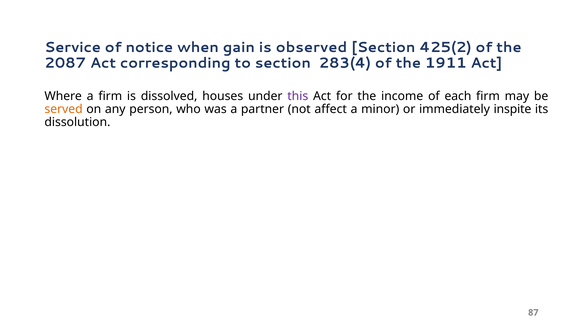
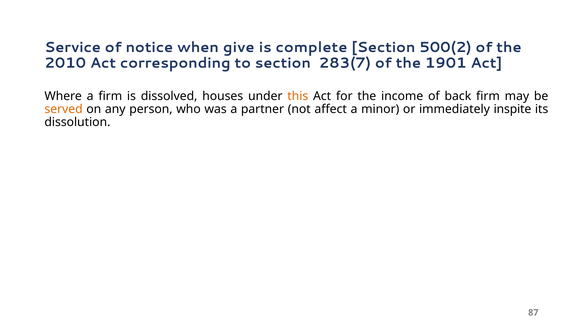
gain: gain -> give
observed: observed -> complete
425(2: 425(2 -> 500(2
2087: 2087 -> 2010
283(4: 283(4 -> 283(7
1911: 1911 -> 1901
this colour: purple -> orange
each: each -> back
